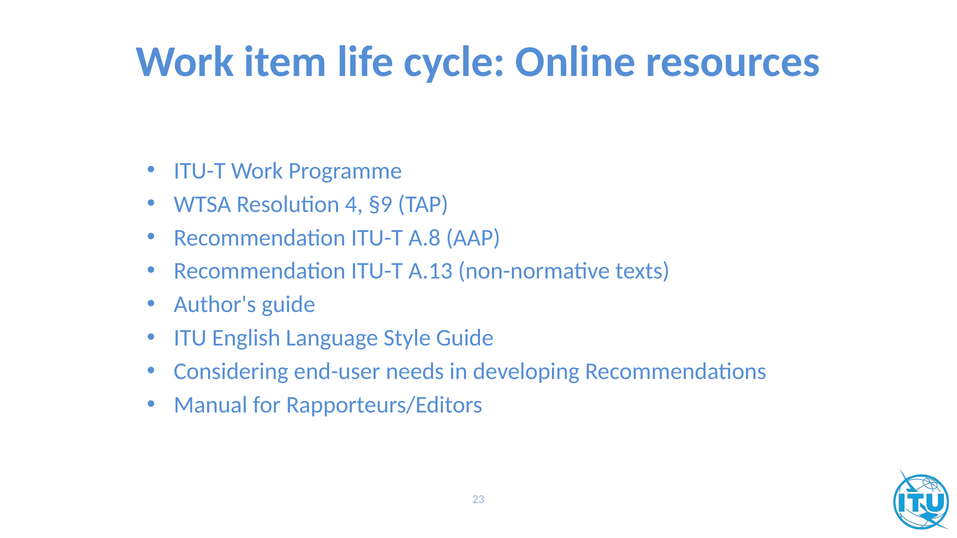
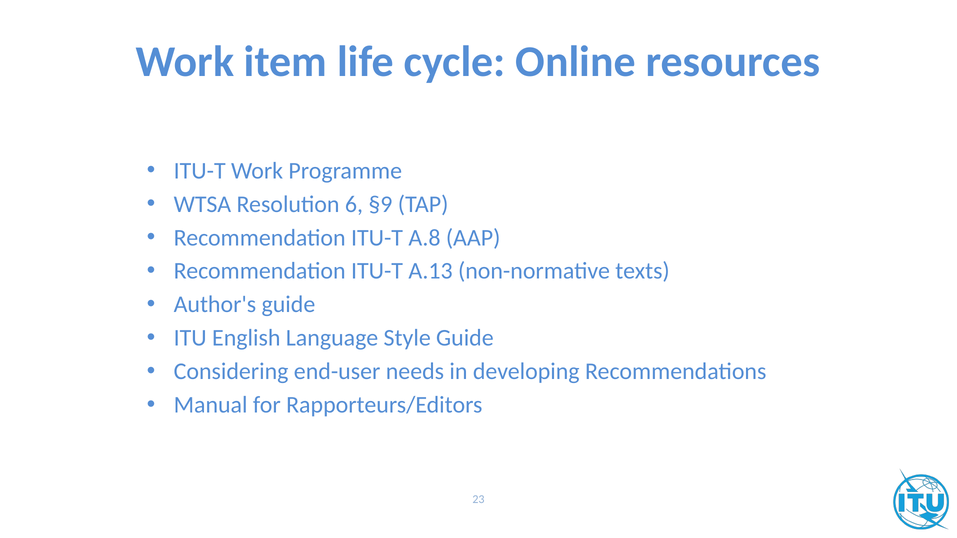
4: 4 -> 6
